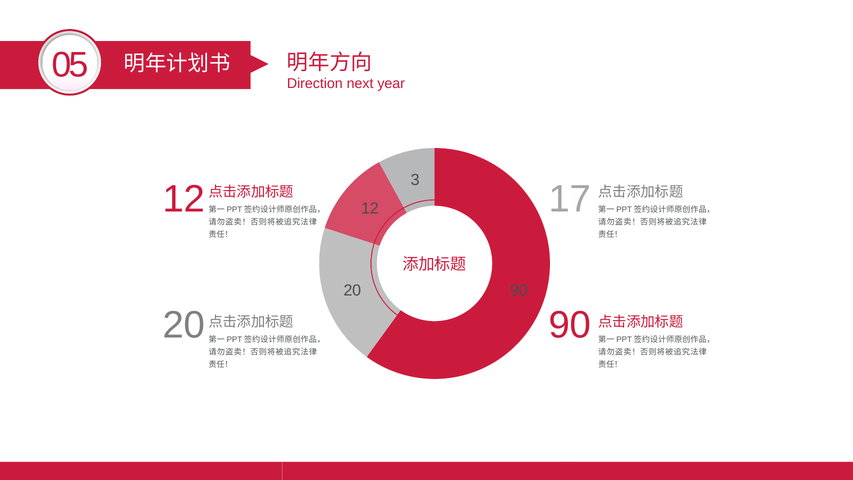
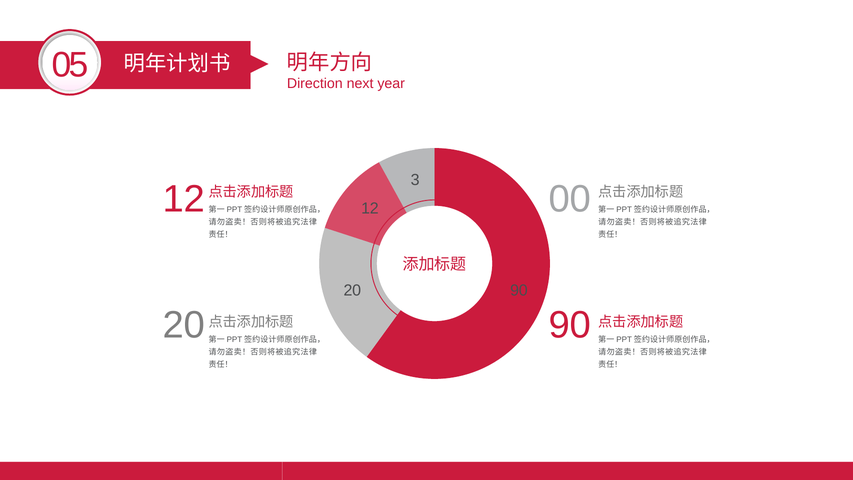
17: 17 -> 00
